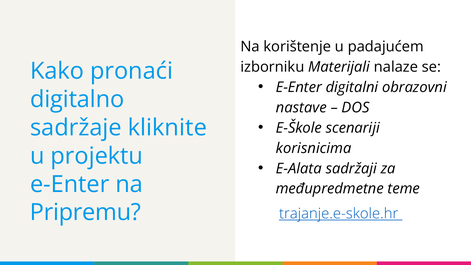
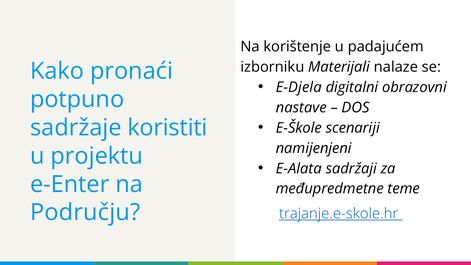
E-Enter at (299, 87): E-Enter -> E-Djela
digitalno: digitalno -> potpuno
kliknite: kliknite -> koristiti
korisnicima: korisnicima -> namijenjeni
Pripremu: Pripremu -> Području
